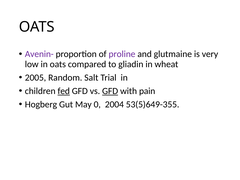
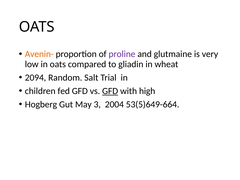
Avenin- colour: purple -> orange
2005: 2005 -> 2094
fed underline: present -> none
pain: pain -> high
0: 0 -> 3
53(5)649-355: 53(5)649-355 -> 53(5)649-664
